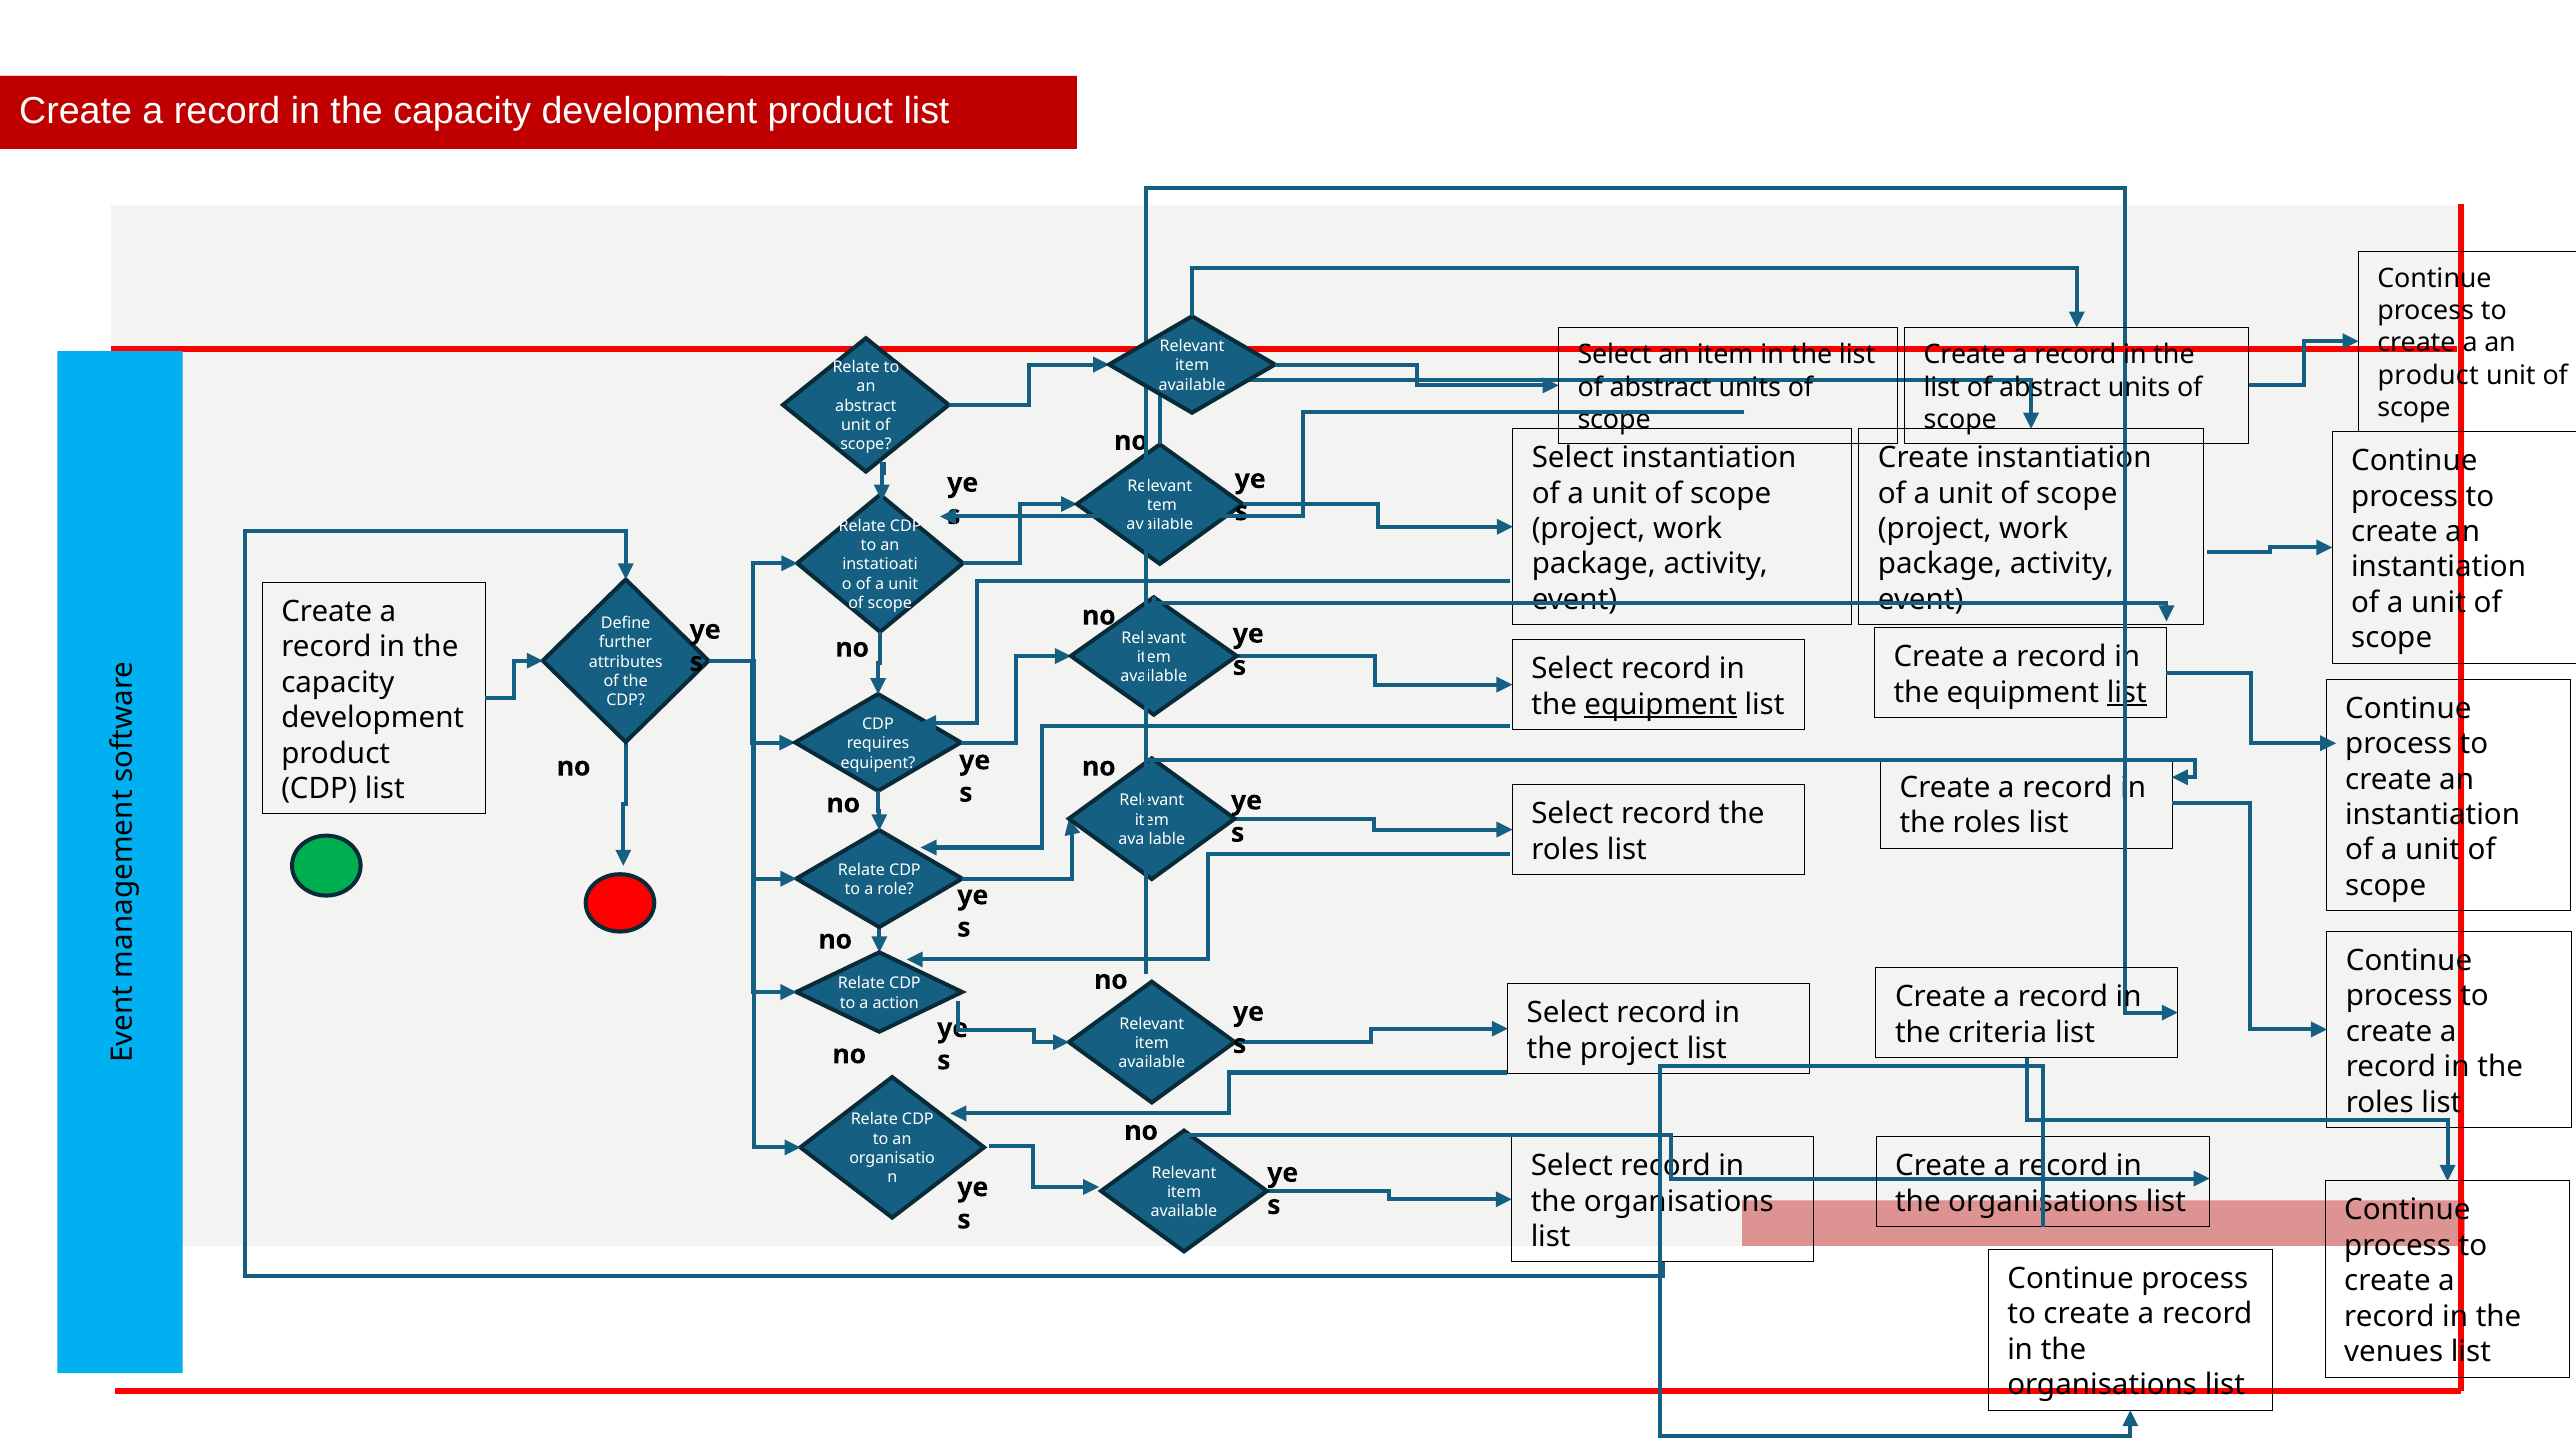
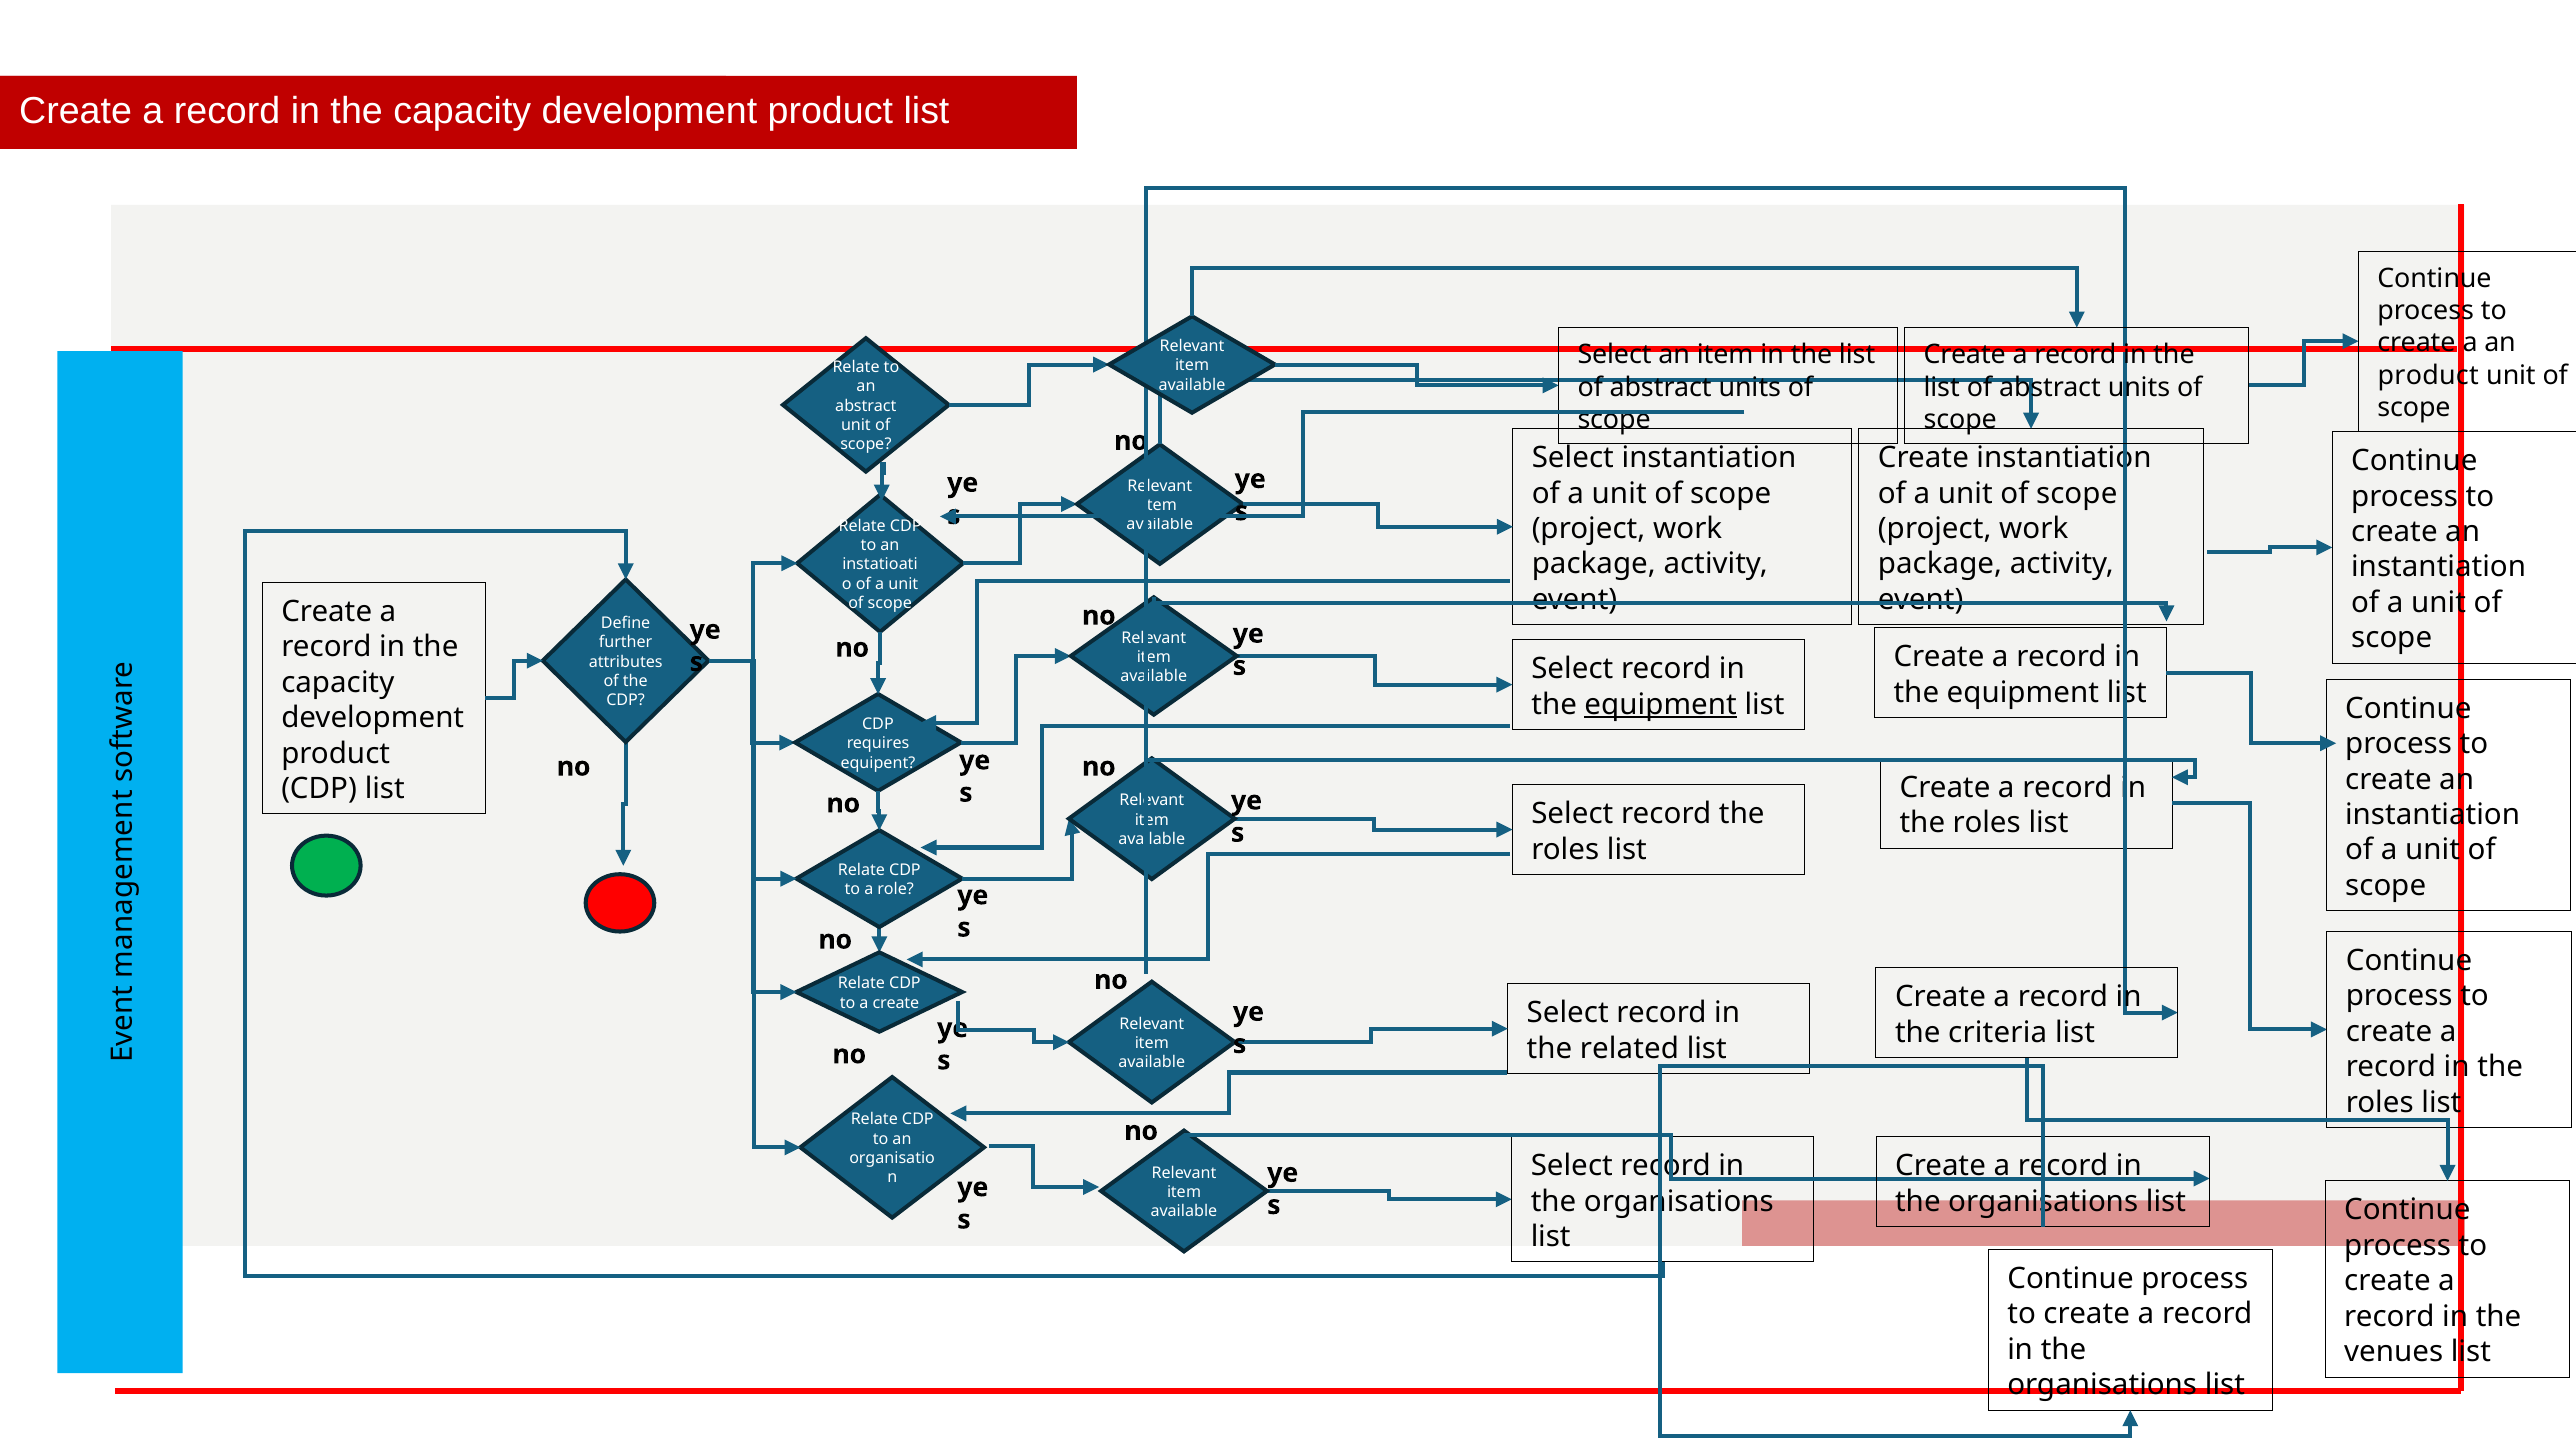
list at (2127, 692) underline: present -> none
a action: action -> create
the project: project -> related
